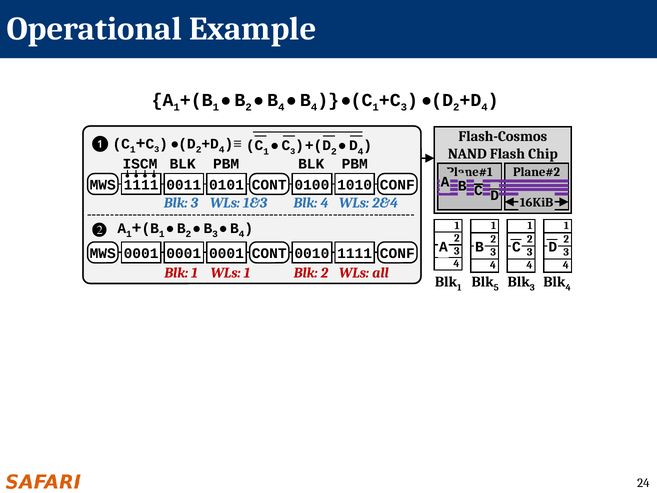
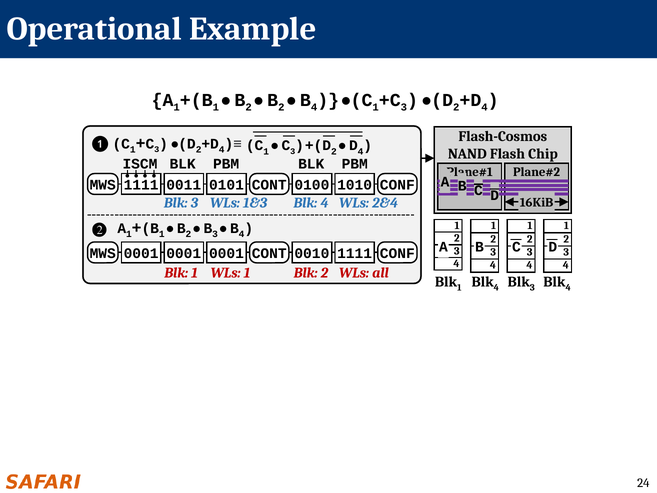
4 at (281, 107): 4 -> 2
1 Blk 5: 5 -> 4
